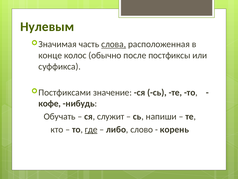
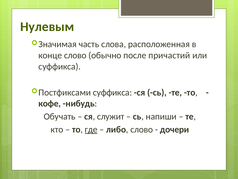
слова underline: present -> none
конце колос: колос -> слово
постфиксы: постфиксы -> причастий
значение at (112, 92): значение -> суффикса
корень: корень -> дочери
